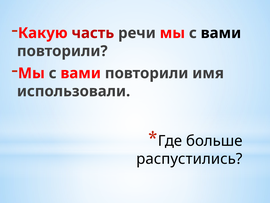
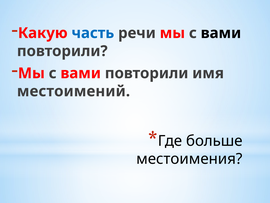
часть colour: red -> blue
использовали: использовали -> местоимений
распустились: распустились -> местоимения
